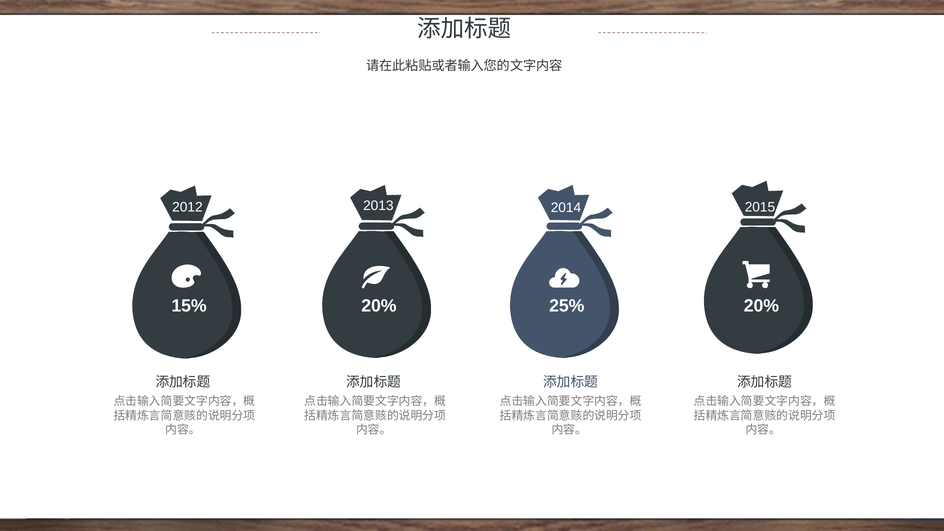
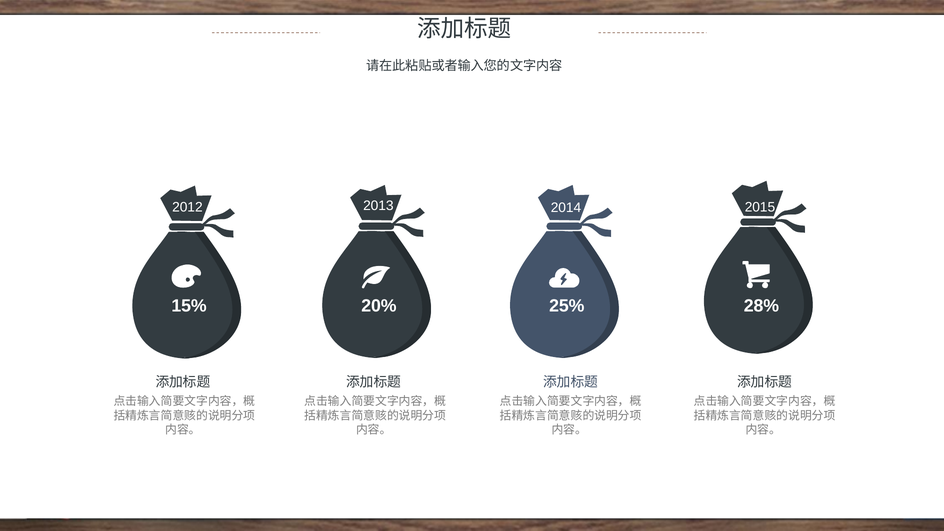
25% 20%: 20% -> 28%
